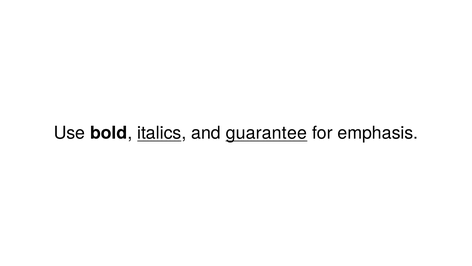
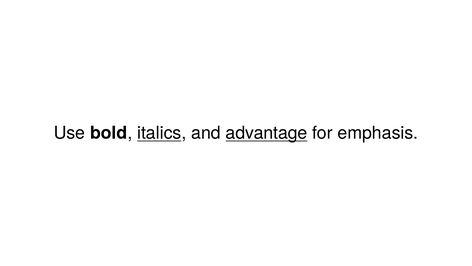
guarantee: guarantee -> advantage
